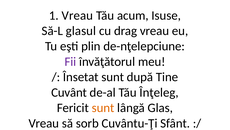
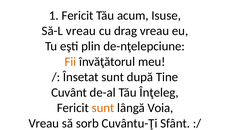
1 Vreau: Vreau -> Fericit
Să-L glasul: glasul -> vreau
Fii colour: purple -> orange
Glas: Glas -> Voia
